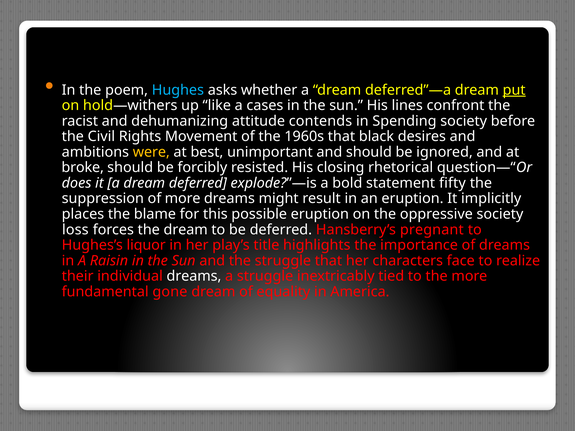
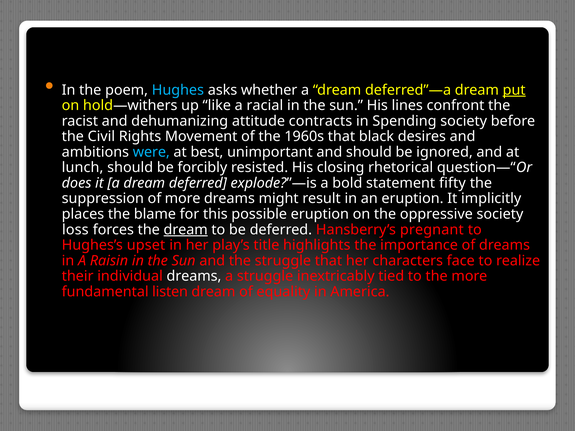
cases: cases -> racial
contends: contends -> contracts
were colour: yellow -> light blue
broke: broke -> lunch
dream at (186, 230) underline: none -> present
liquor: liquor -> upset
gone: gone -> listen
